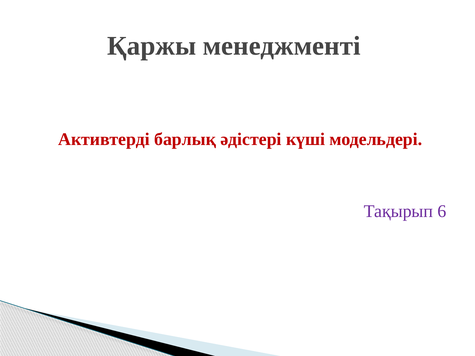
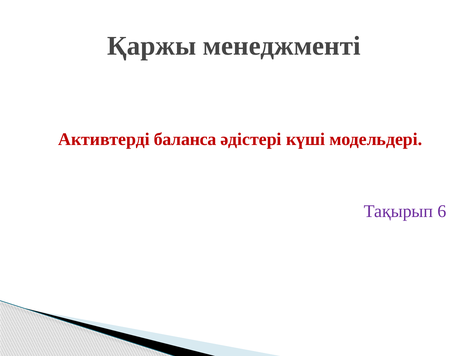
барлық: барлық -> баланса
